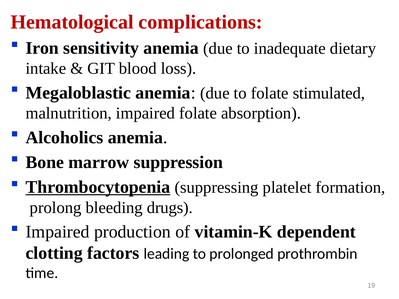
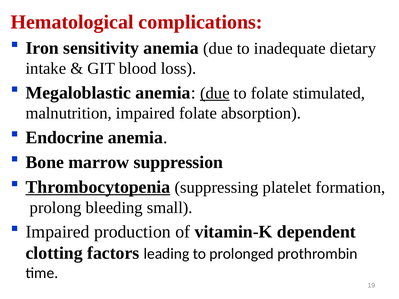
due at (215, 93) underline: none -> present
Alcoholics: Alcoholics -> Endocrine
drugs: drugs -> small
